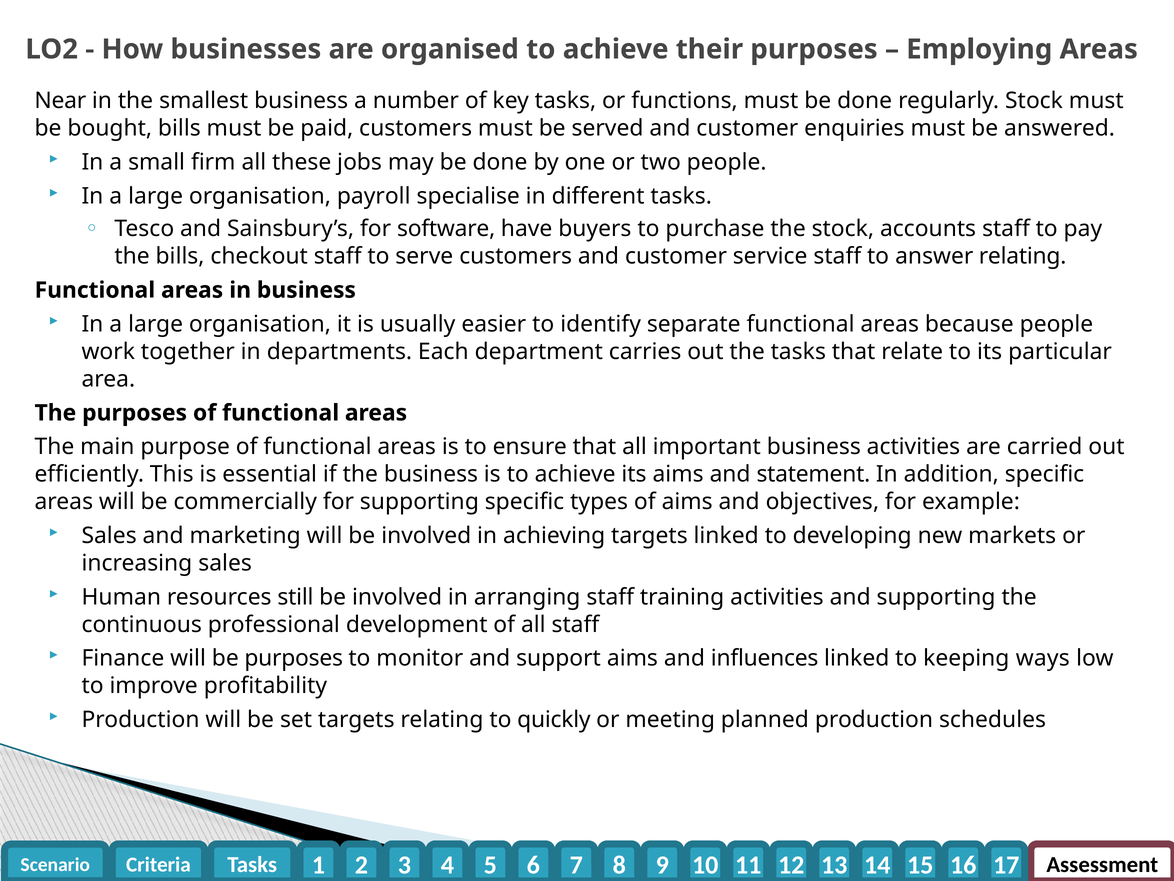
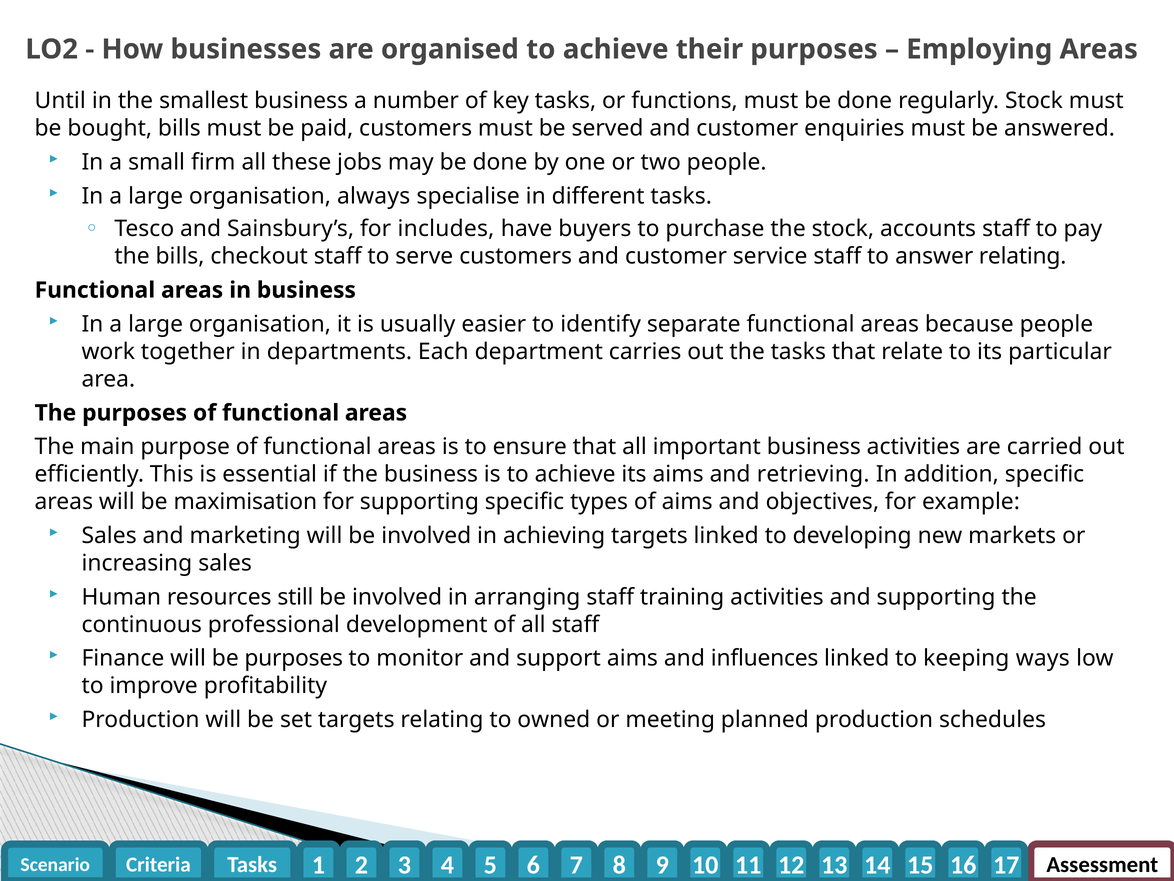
Near: Near -> Until
payroll: payroll -> always
software: software -> includes
statement: statement -> retrieving
commercially: commercially -> maximisation
quickly: quickly -> owned
